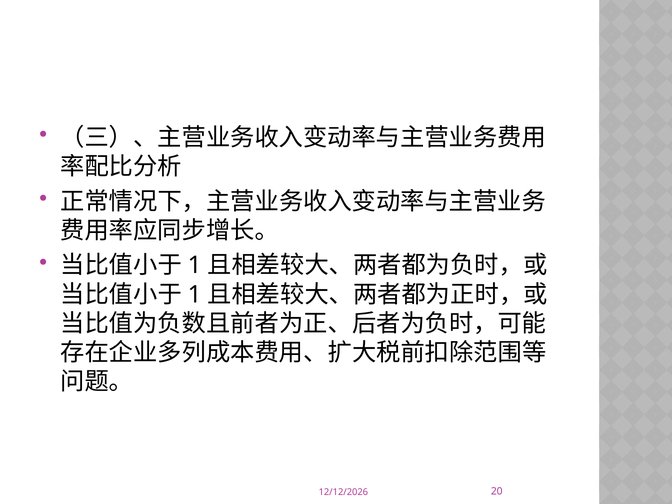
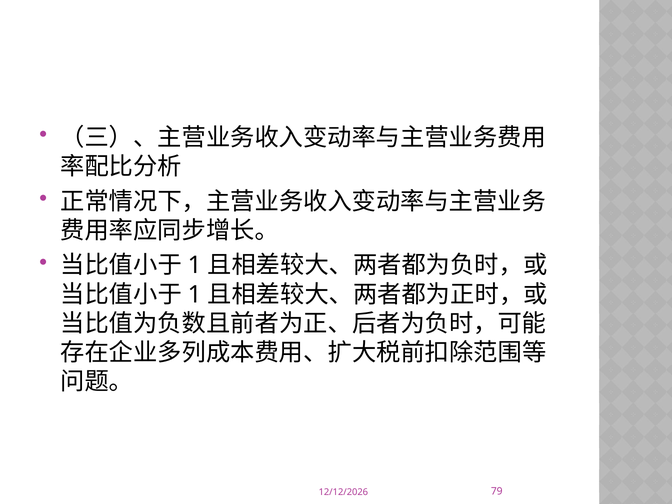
20: 20 -> 79
